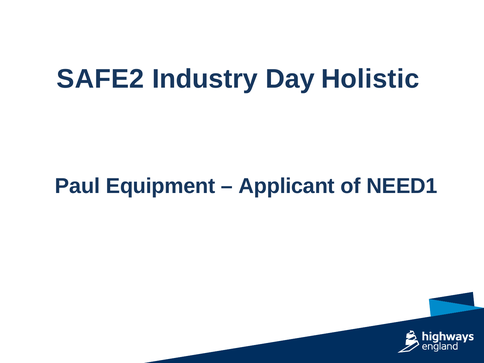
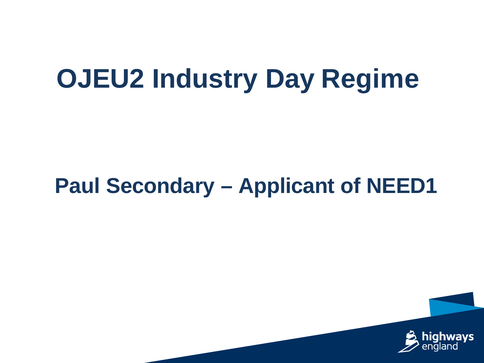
SAFE2: SAFE2 -> OJEU2
Holistic: Holistic -> Regime
Equipment: Equipment -> Secondary
